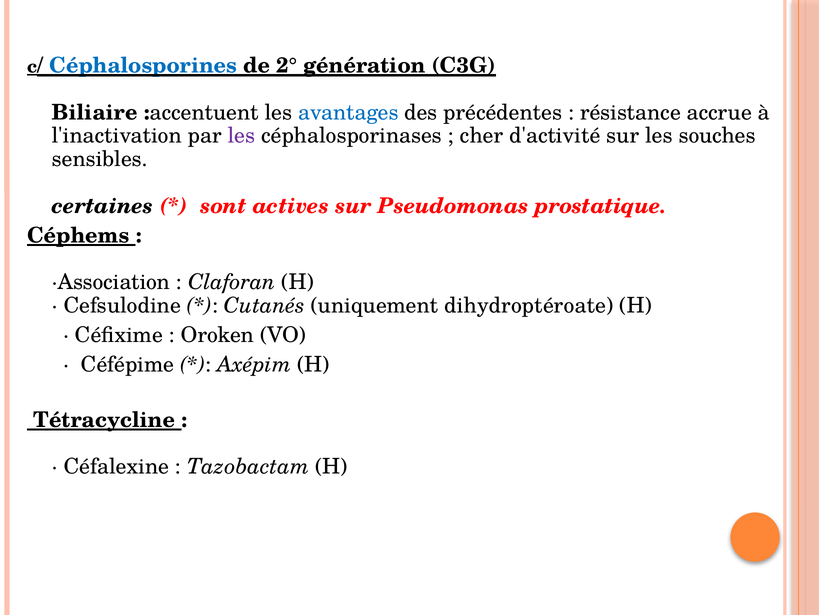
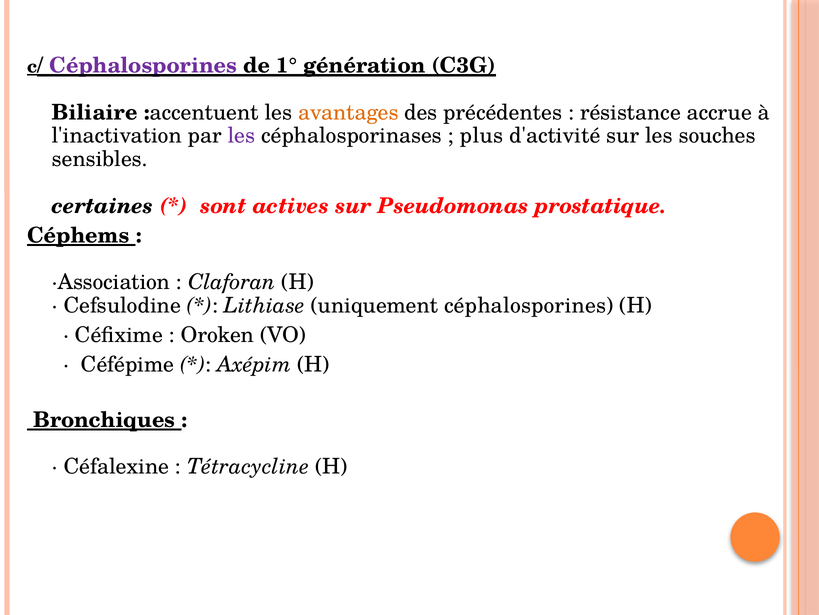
Céphalosporines at (143, 66) colour: blue -> purple
2°: 2° -> 1°
avantages colour: blue -> orange
cher: cher -> plus
Cutanés: Cutanés -> Lithiase
uniquement dihydroptéroate: dihydroptéroate -> céphalosporines
Tétracycline: Tétracycline -> Bronchiques
Tazobactam: Tazobactam -> Tétracycline
